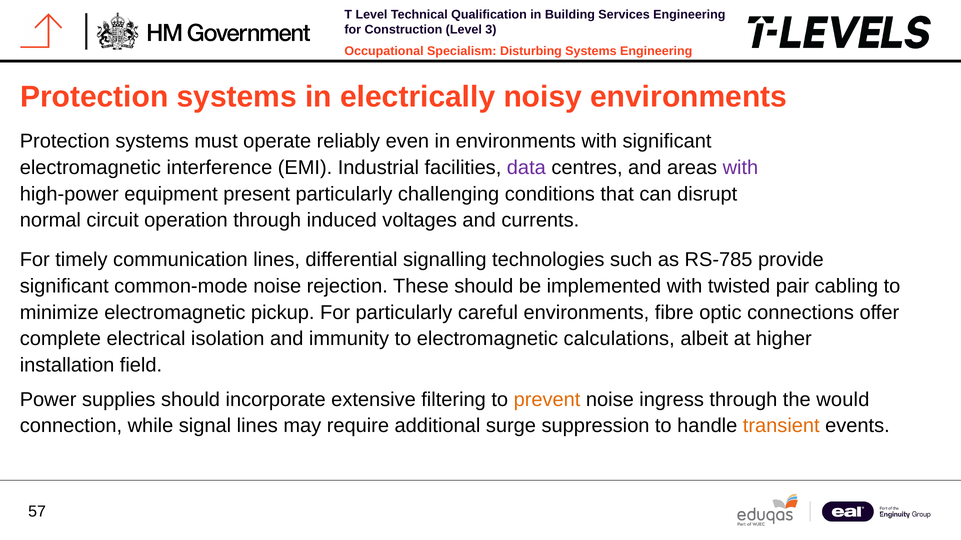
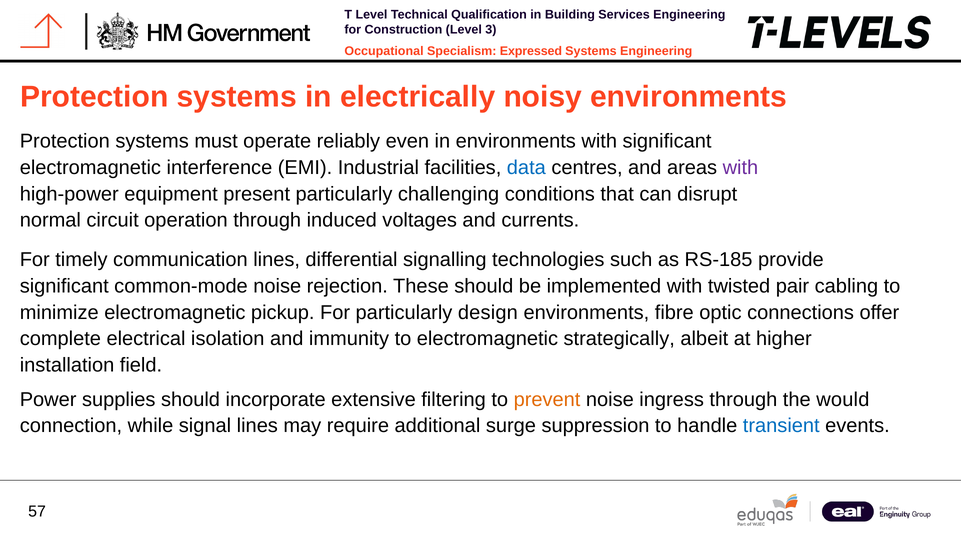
Disturbing: Disturbing -> Expressed
data colour: purple -> blue
RS-785: RS-785 -> RS-185
careful: careful -> design
calculations: calculations -> strategically
transient colour: orange -> blue
